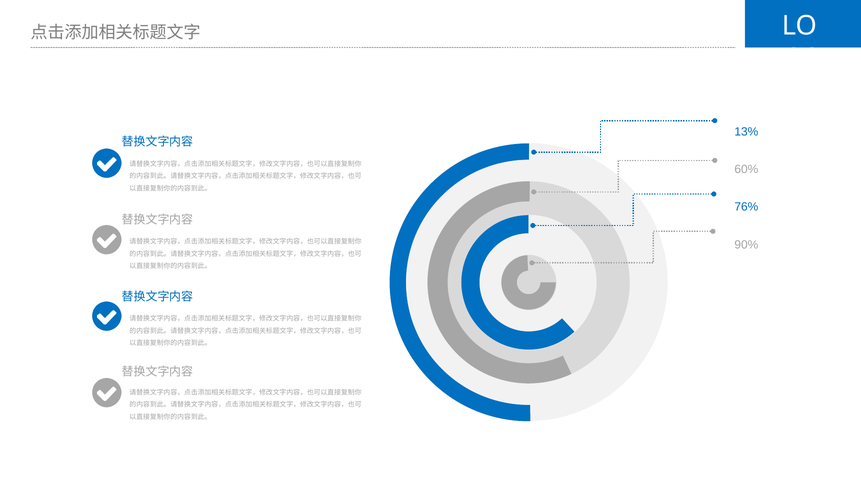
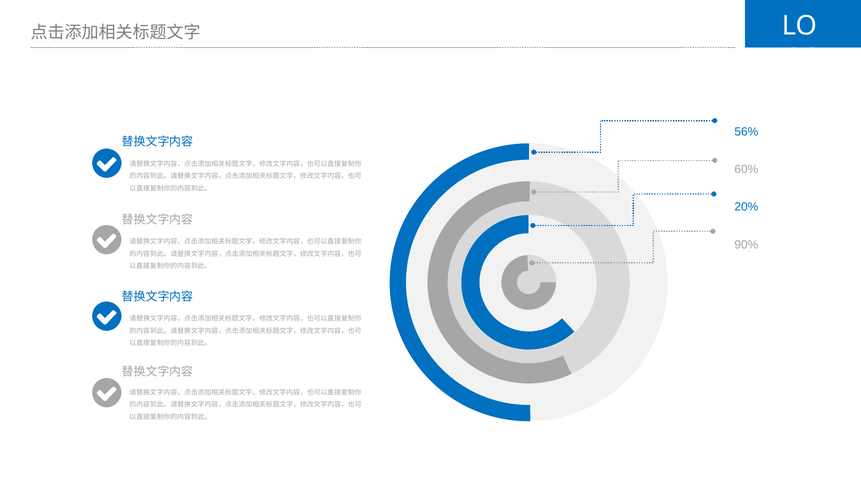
13%: 13% -> 56%
76%: 76% -> 20%
